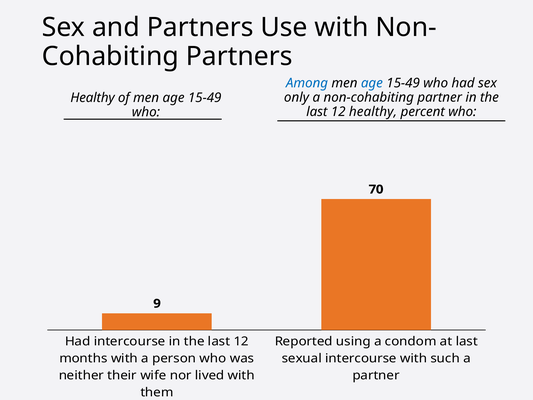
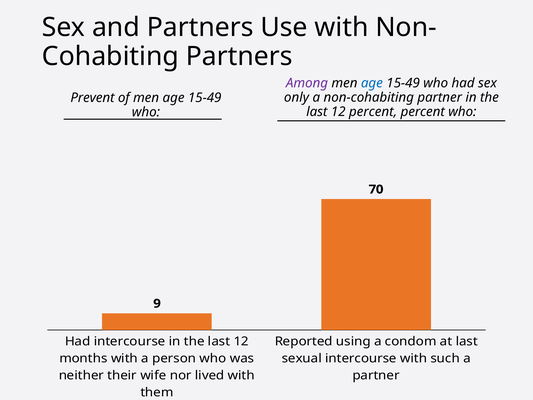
Among colour: blue -> purple
Healthy at (93, 98): Healthy -> Prevent
12 healthy: healthy -> percent
